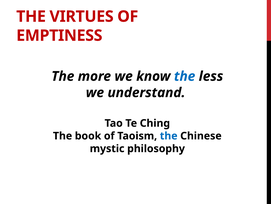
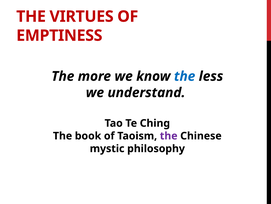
the at (169, 135) colour: blue -> purple
